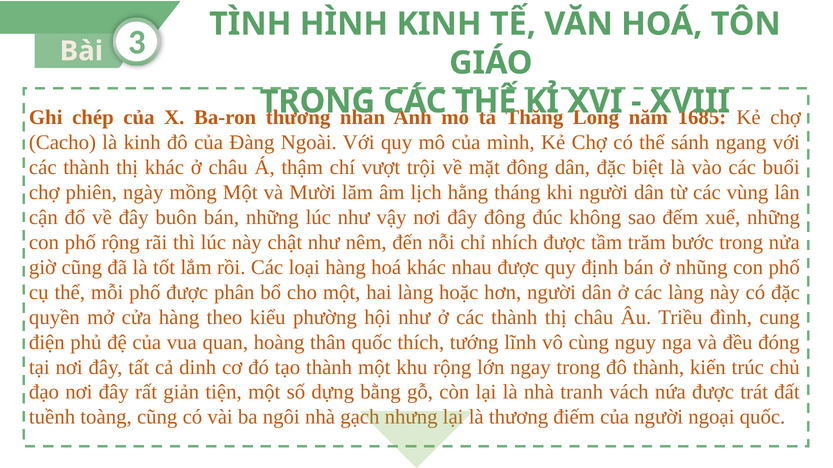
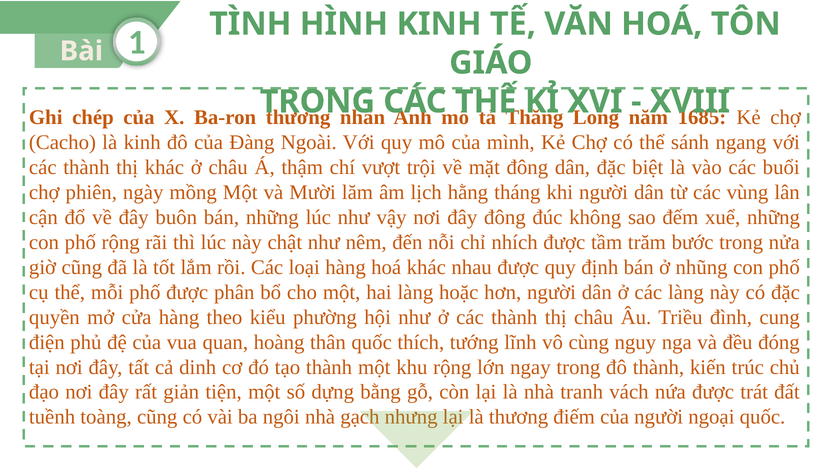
3: 3 -> 1
